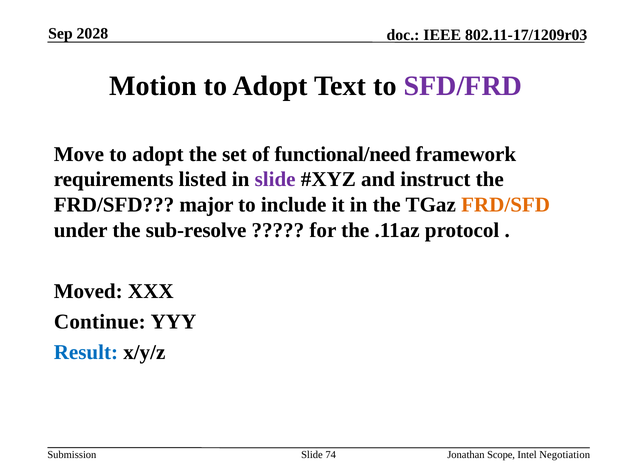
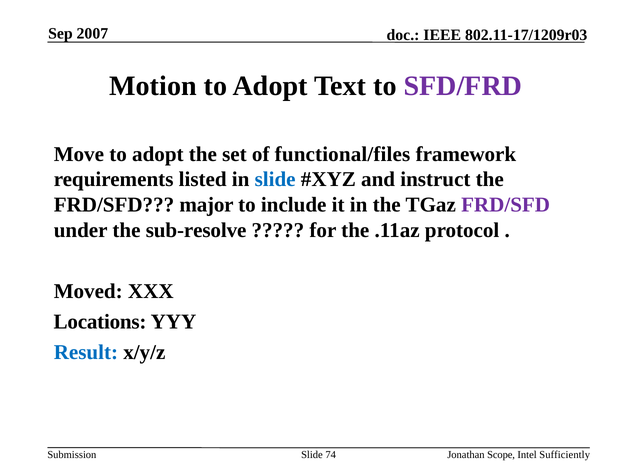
2028: 2028 -> 2007
functional/need: functional/need -> functional/files
slide at (275, 180) colour: purple -> blue
FRD/SFD at (506, 205) colour: orange -> purple
Continue: Continue -> Locations
Negotiation: Negotiation -> Sufficiently
